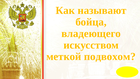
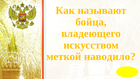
подвохом: подвохом -> наводило
